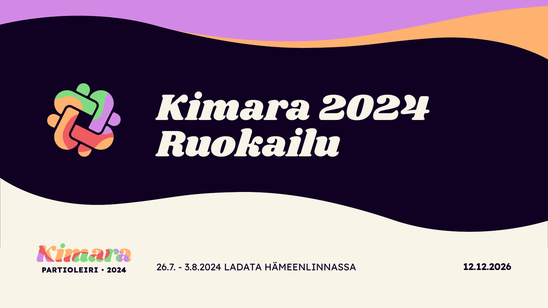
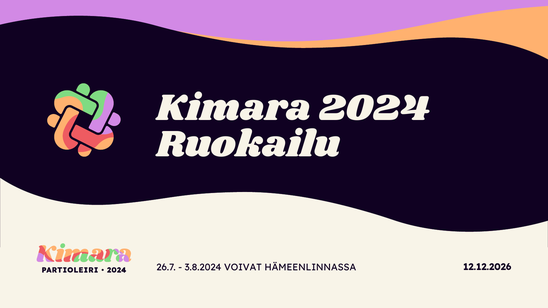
LADATA: LADATA -> VOIVAT
